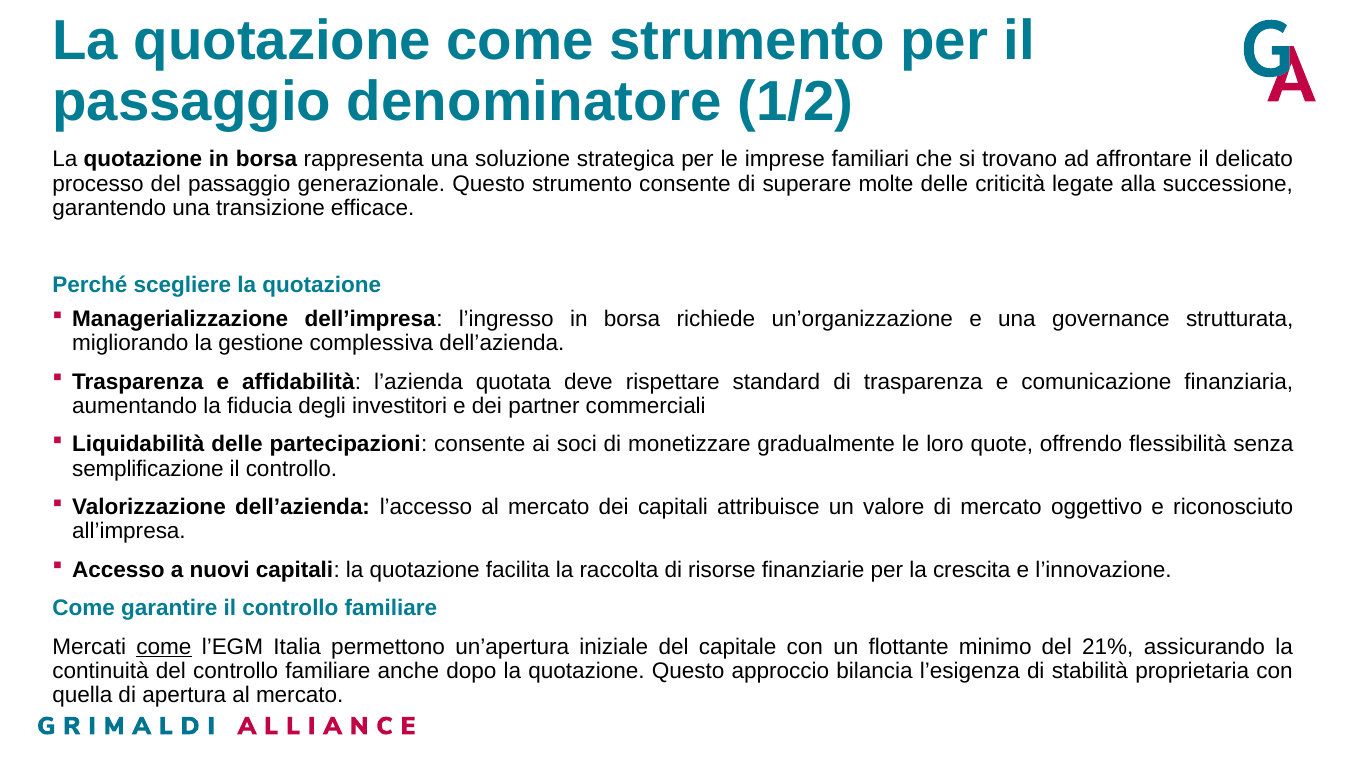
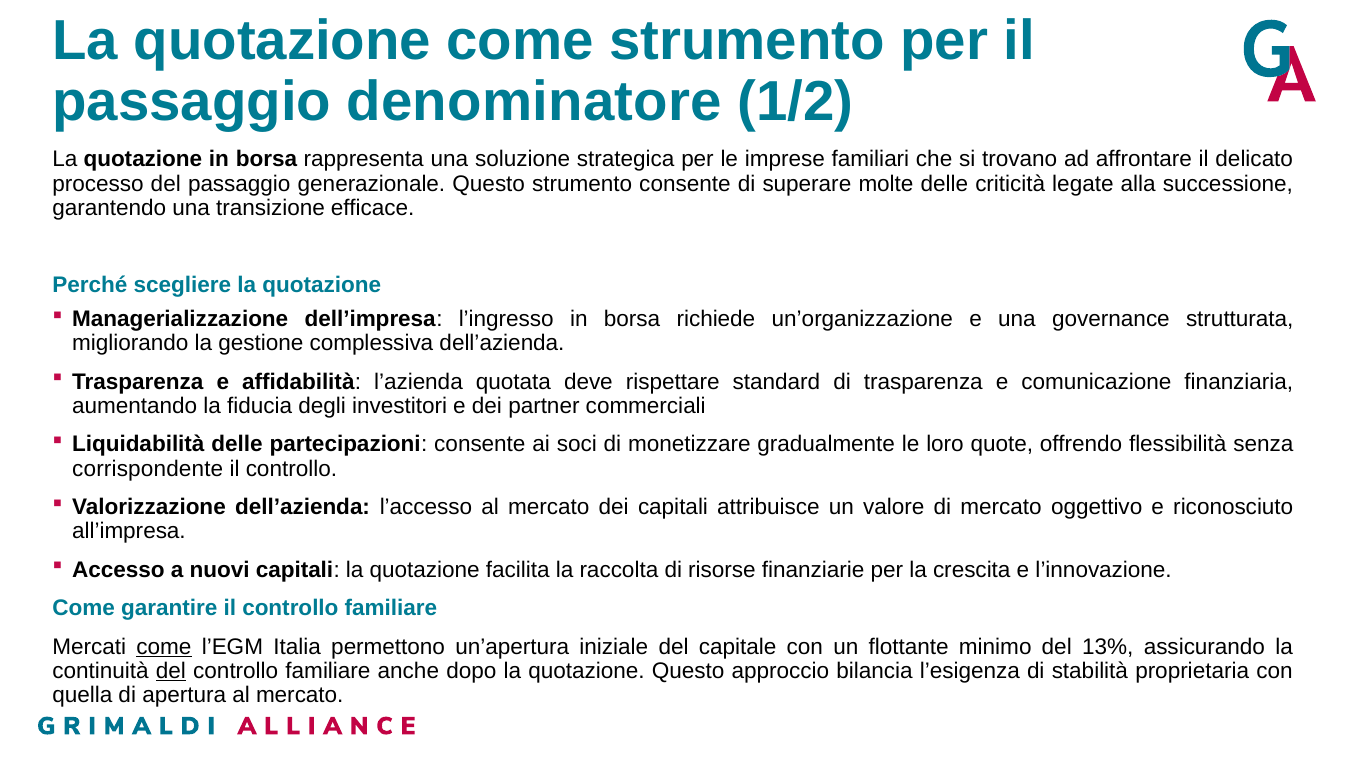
semplificazione: semplificazione -> corrispondente
21%: 21% -> 13%
del at (171, 671) underline: none -> present
